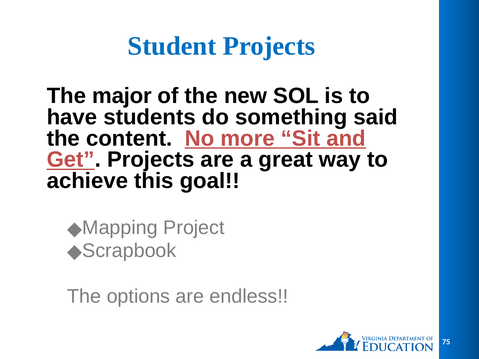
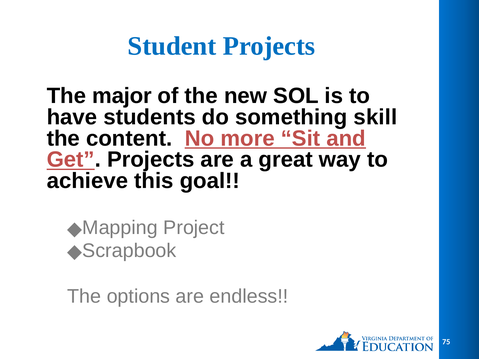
said: said -> skill
